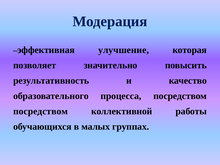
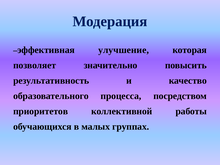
посредством at (41, 111): посредством -> приоритетов
